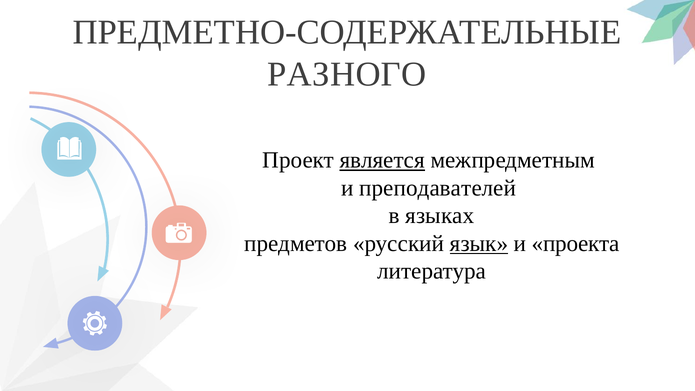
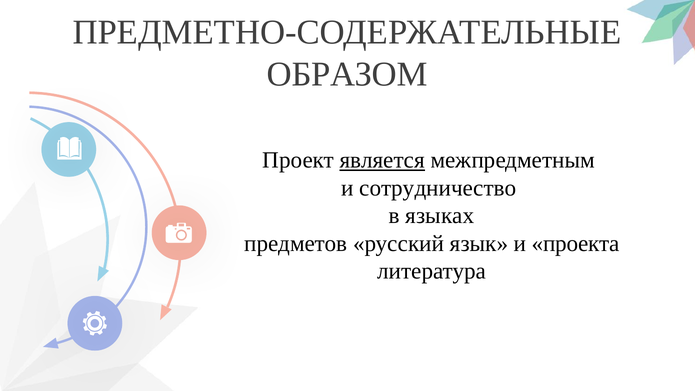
РАЗНОГО: РАЗНОГО -> ОБРАЗОМ
преподавателей: преподавателей -> сотрудничество
язык underline: present -> none
